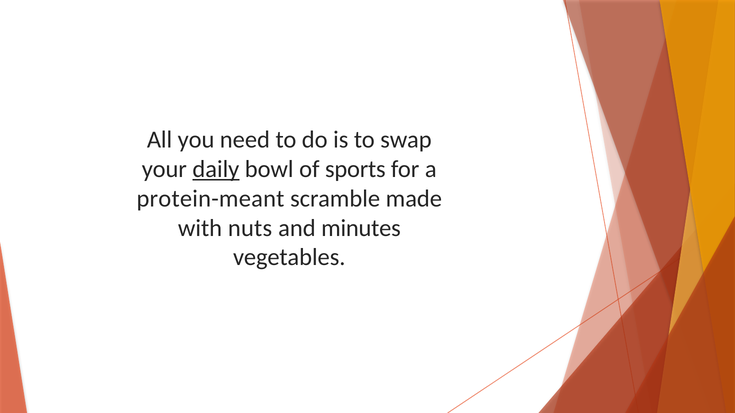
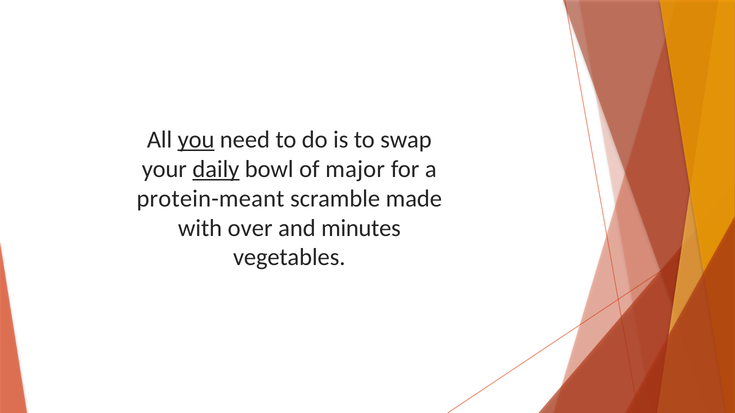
you underline: none -> present
sports: sports -> major
nuts: nuts -> over
